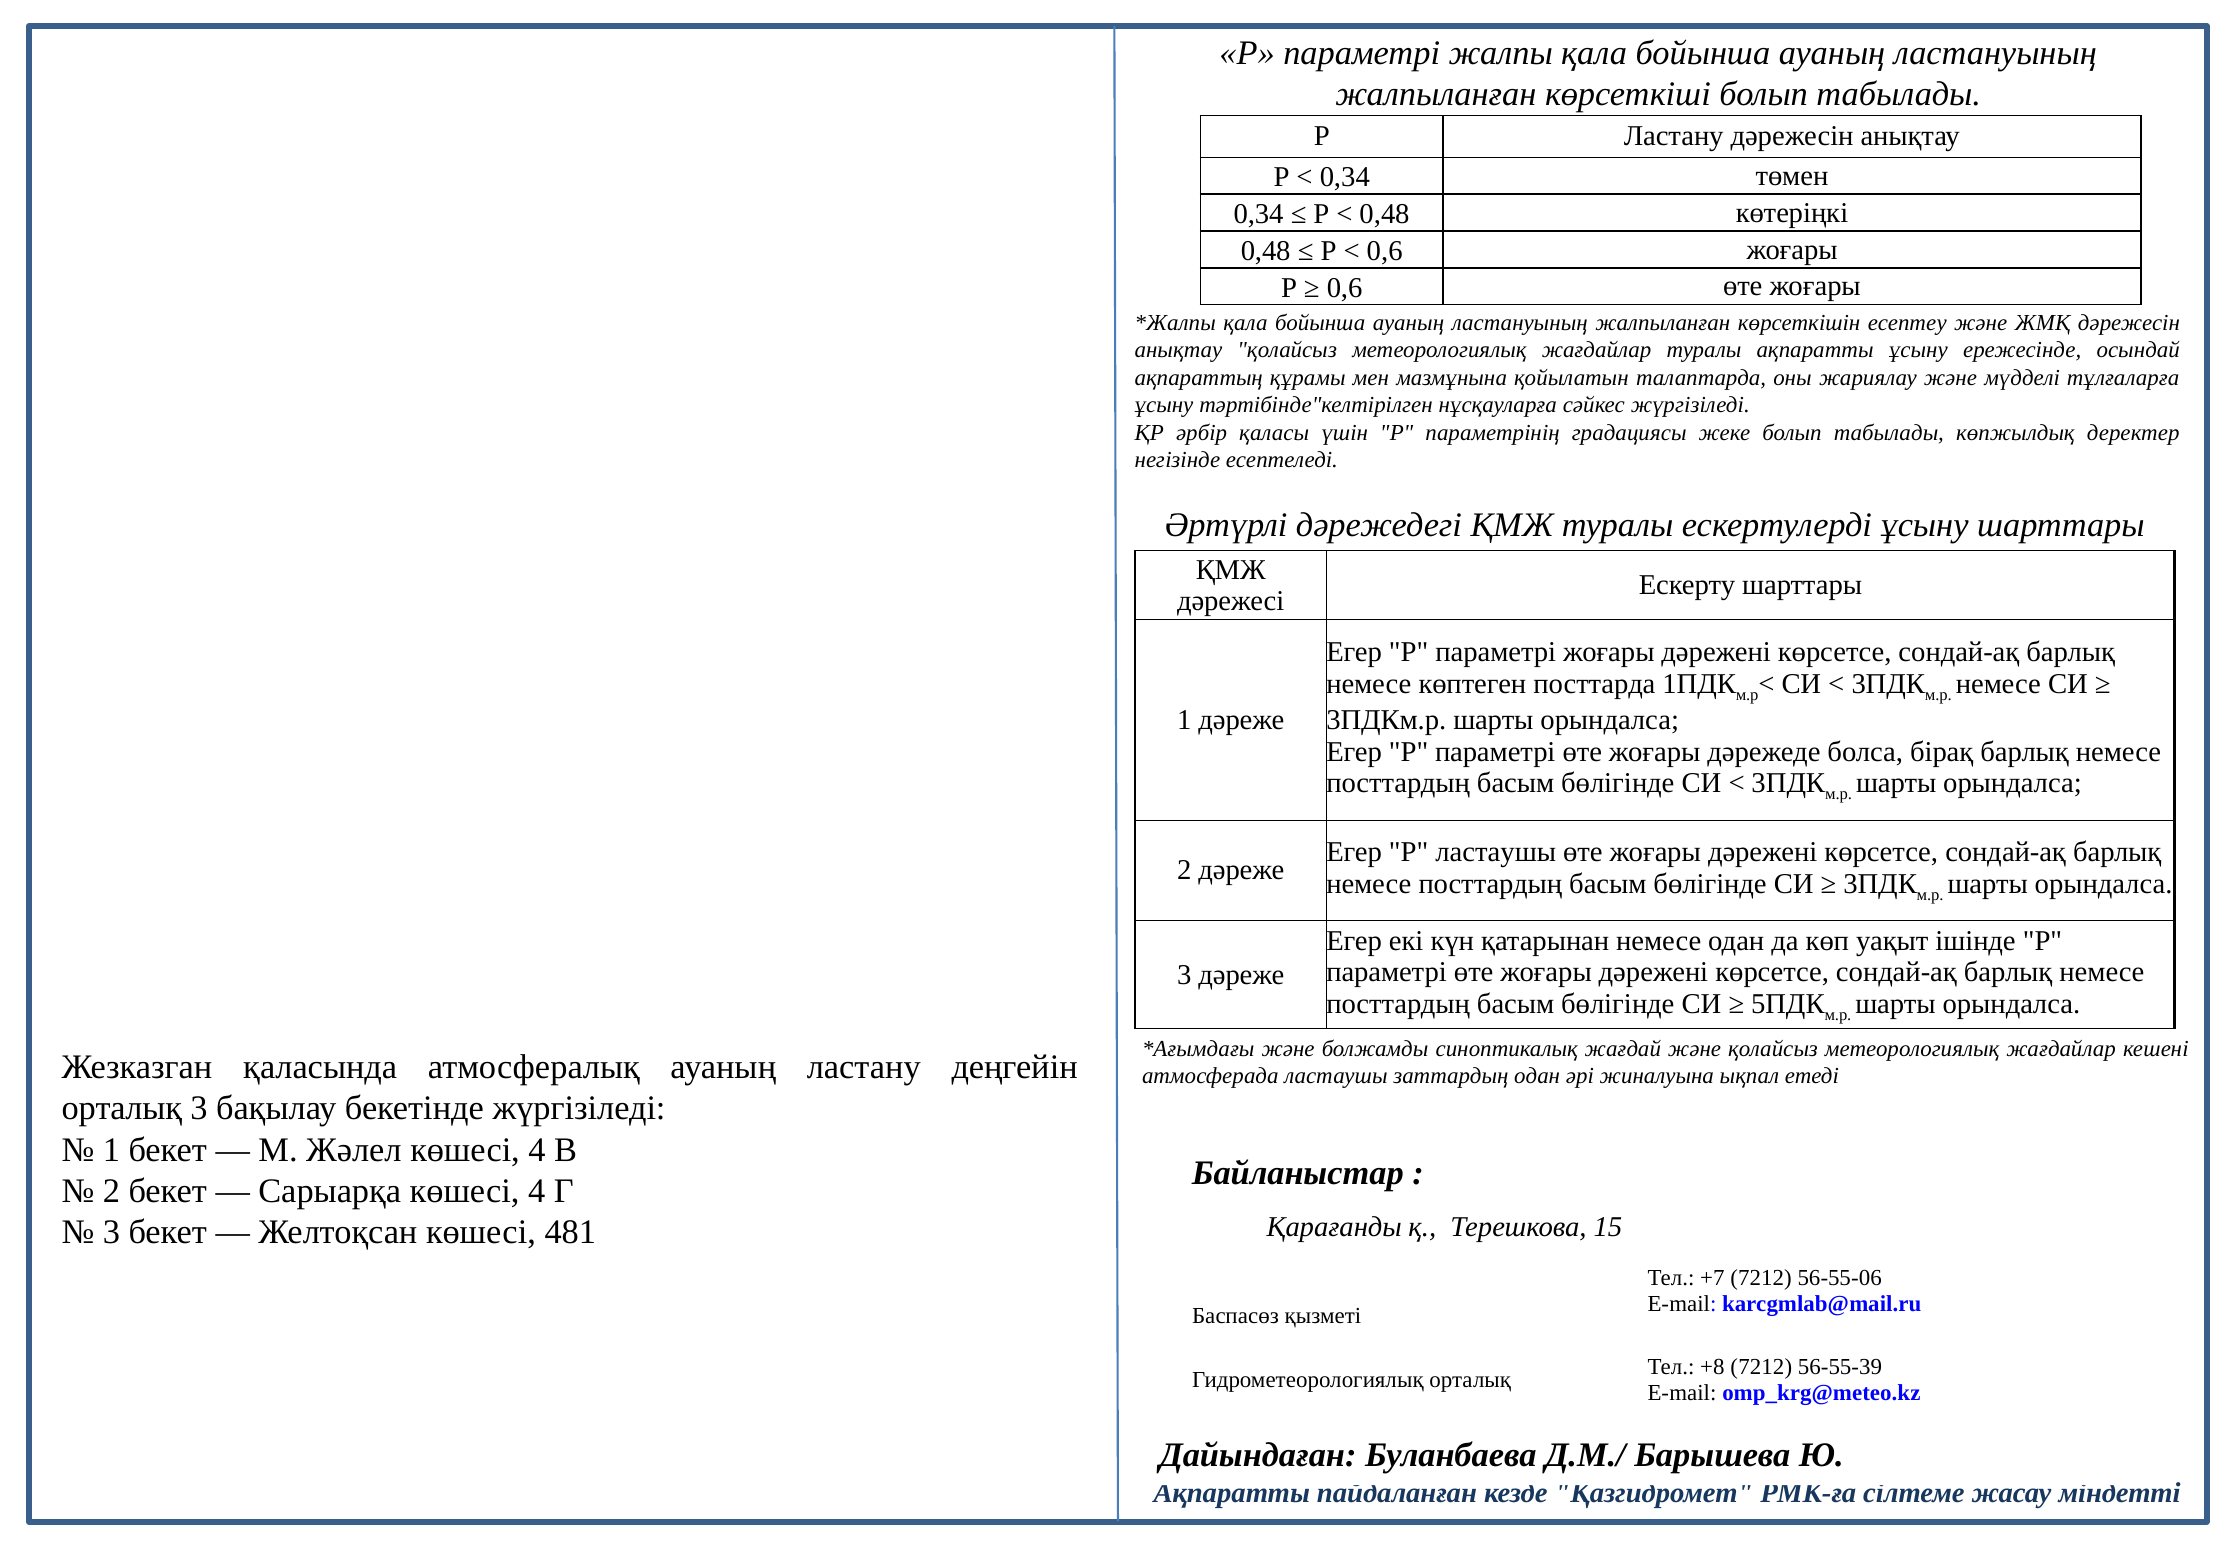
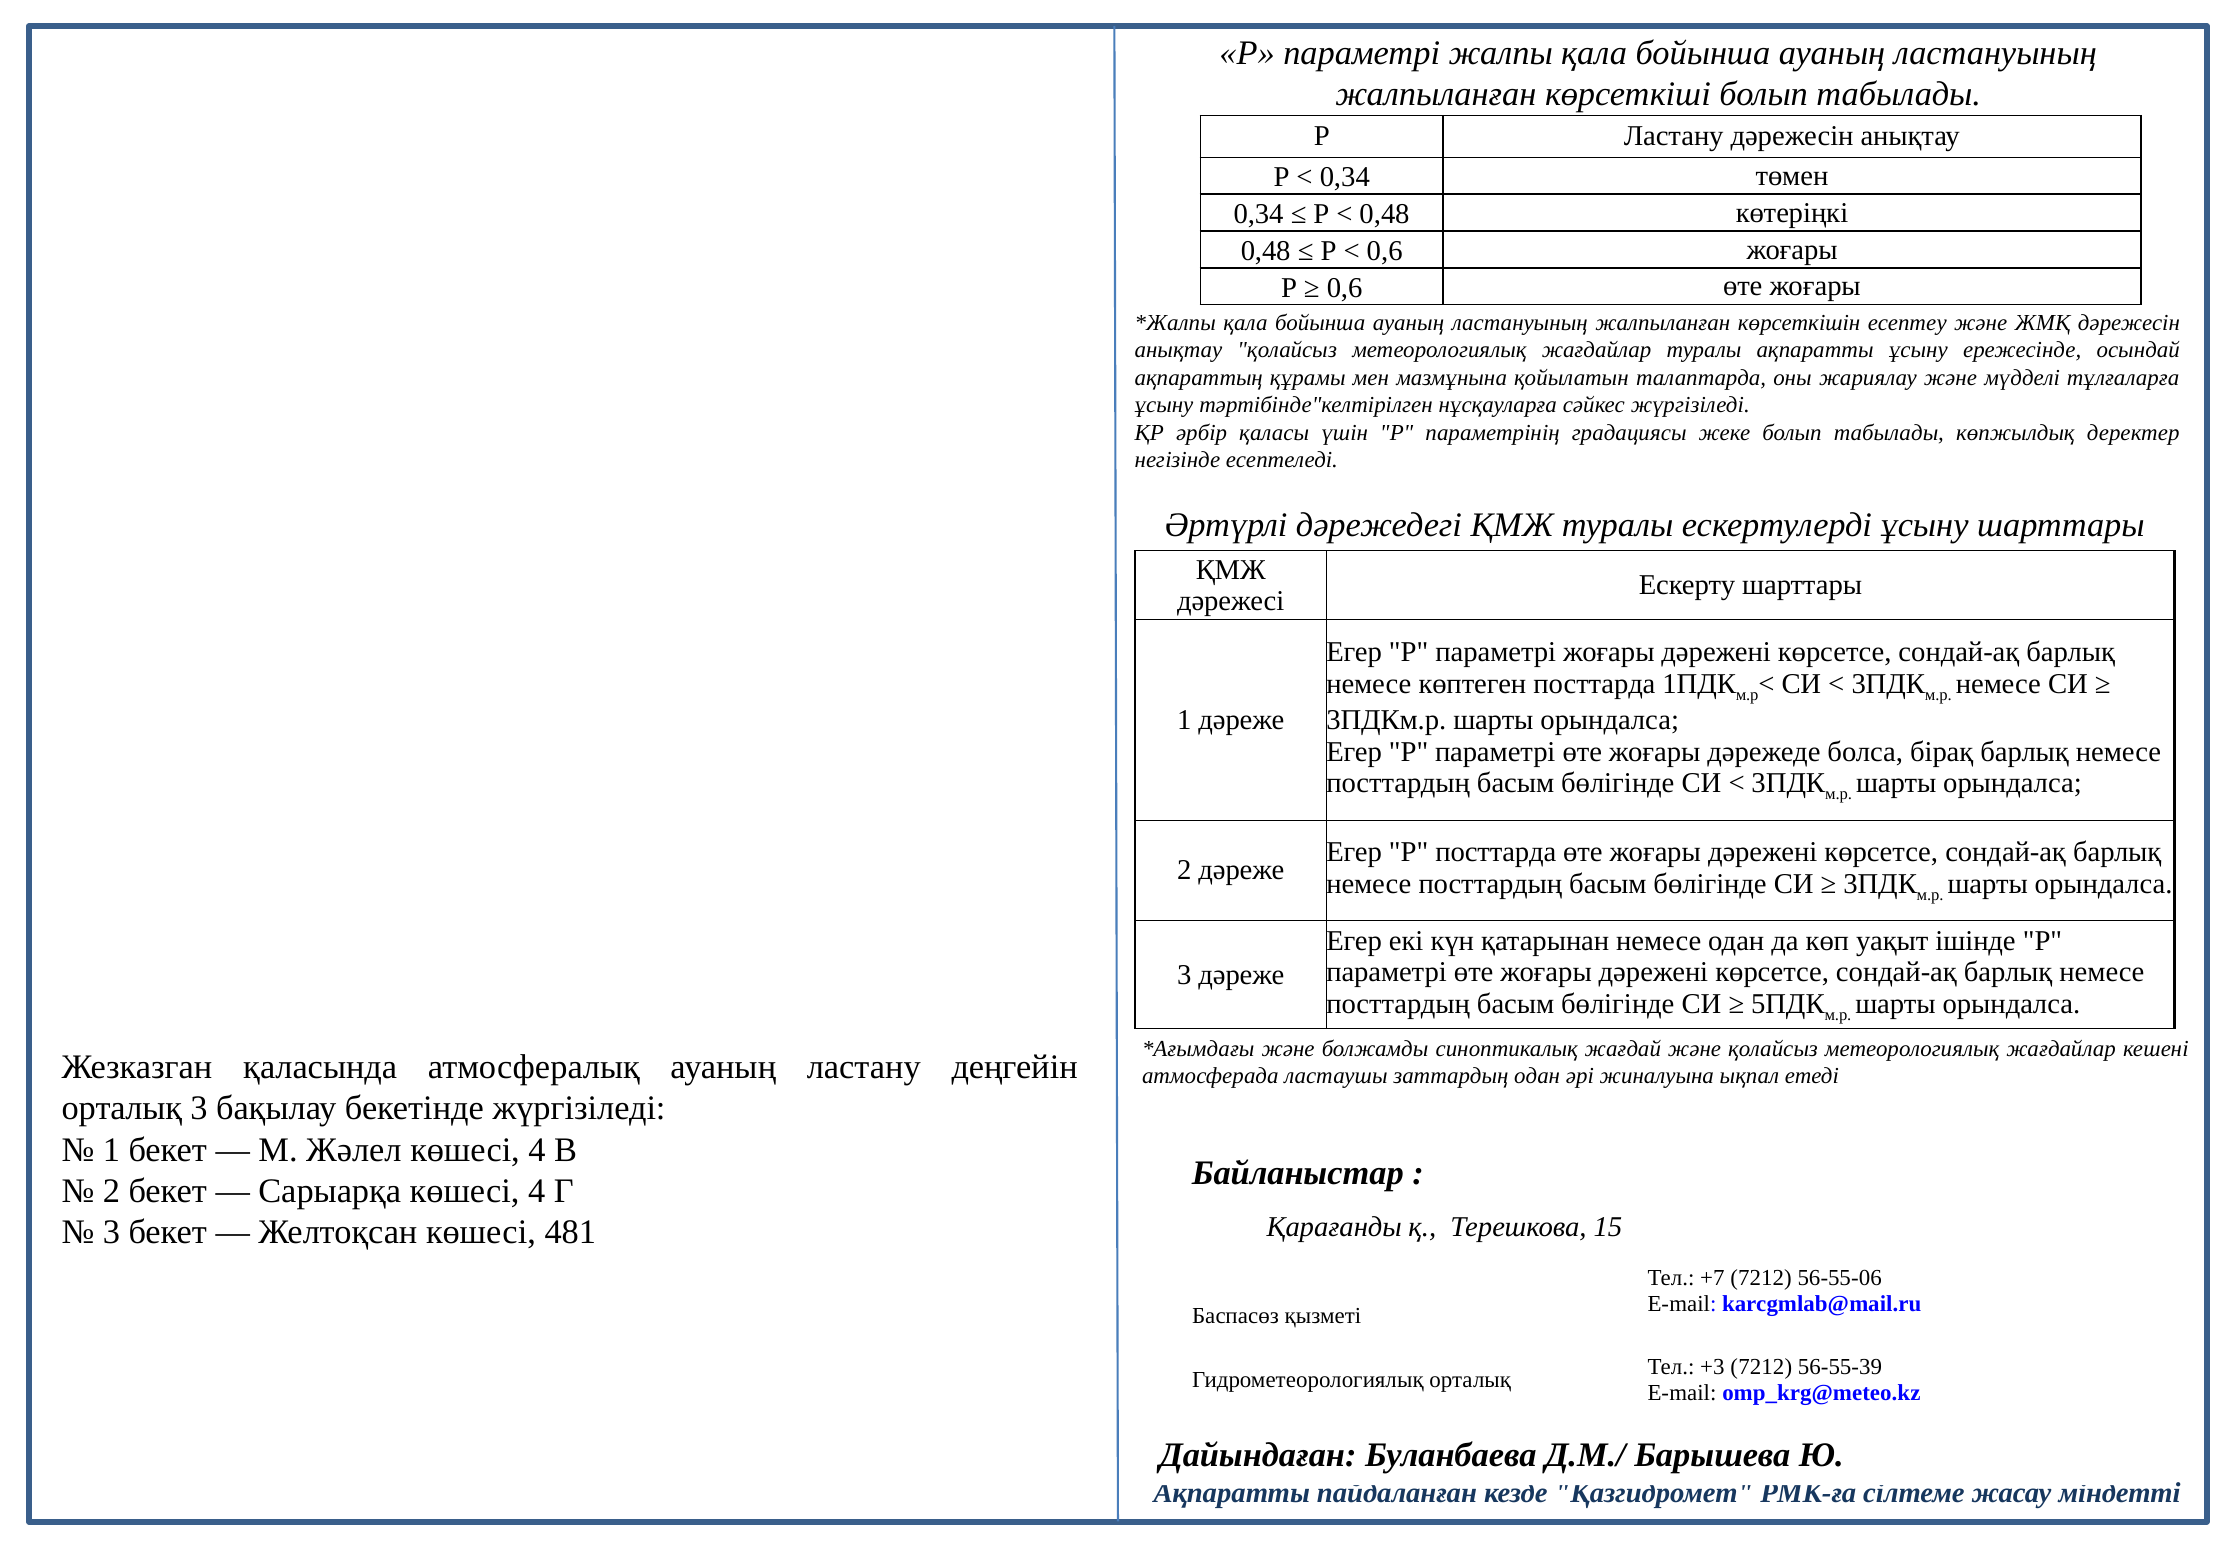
Р ластаушы: ластаушы -> посттарда
+8: +8 -> +3
